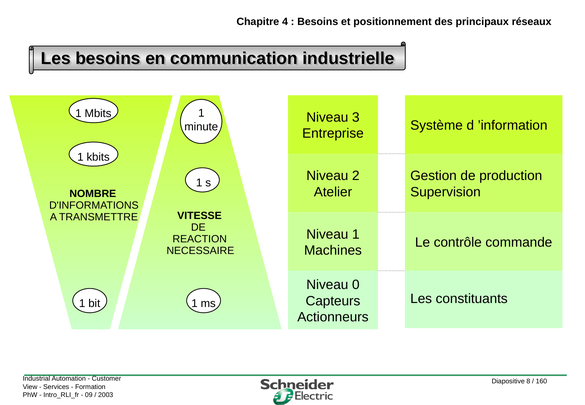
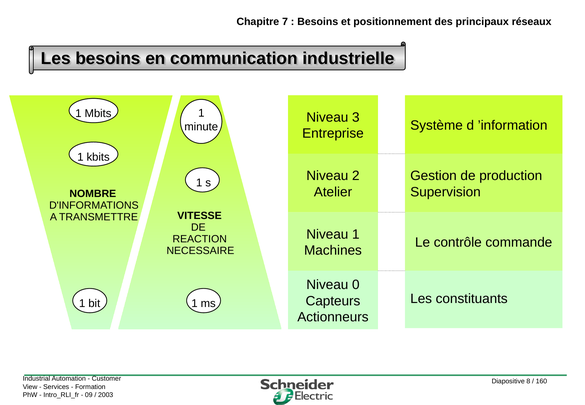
4: 4 -> 7
